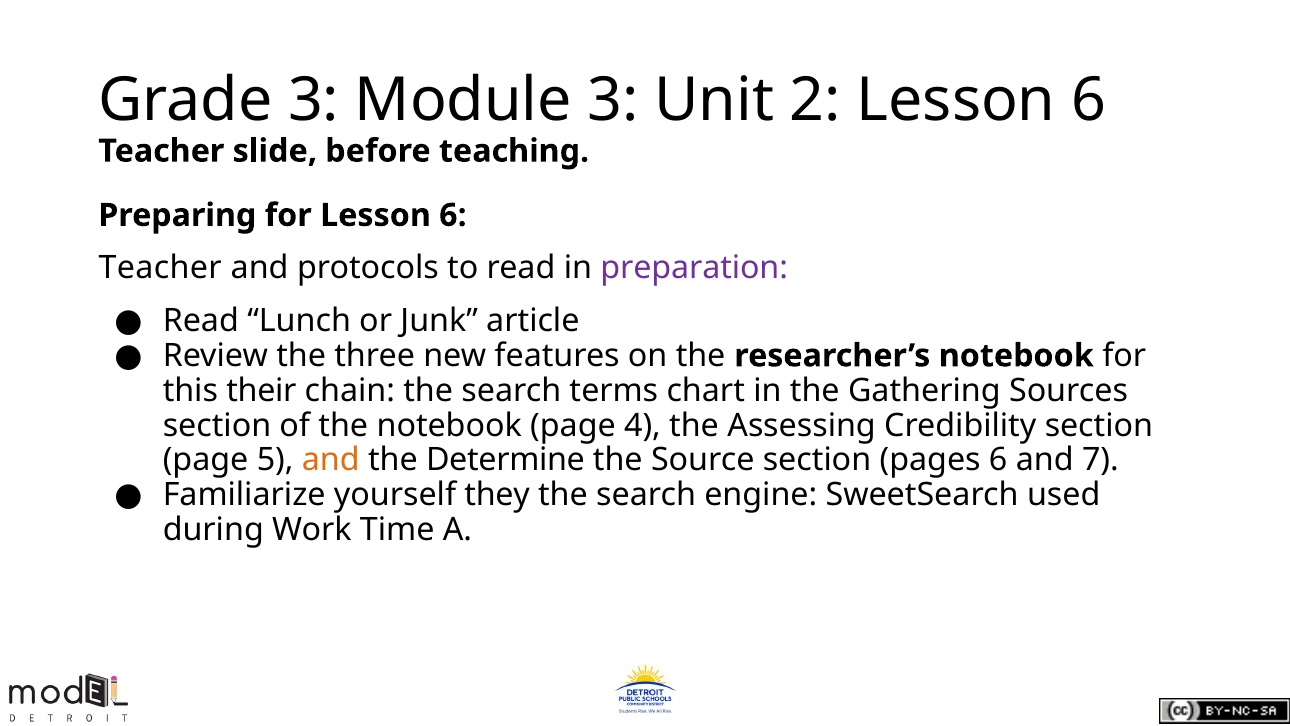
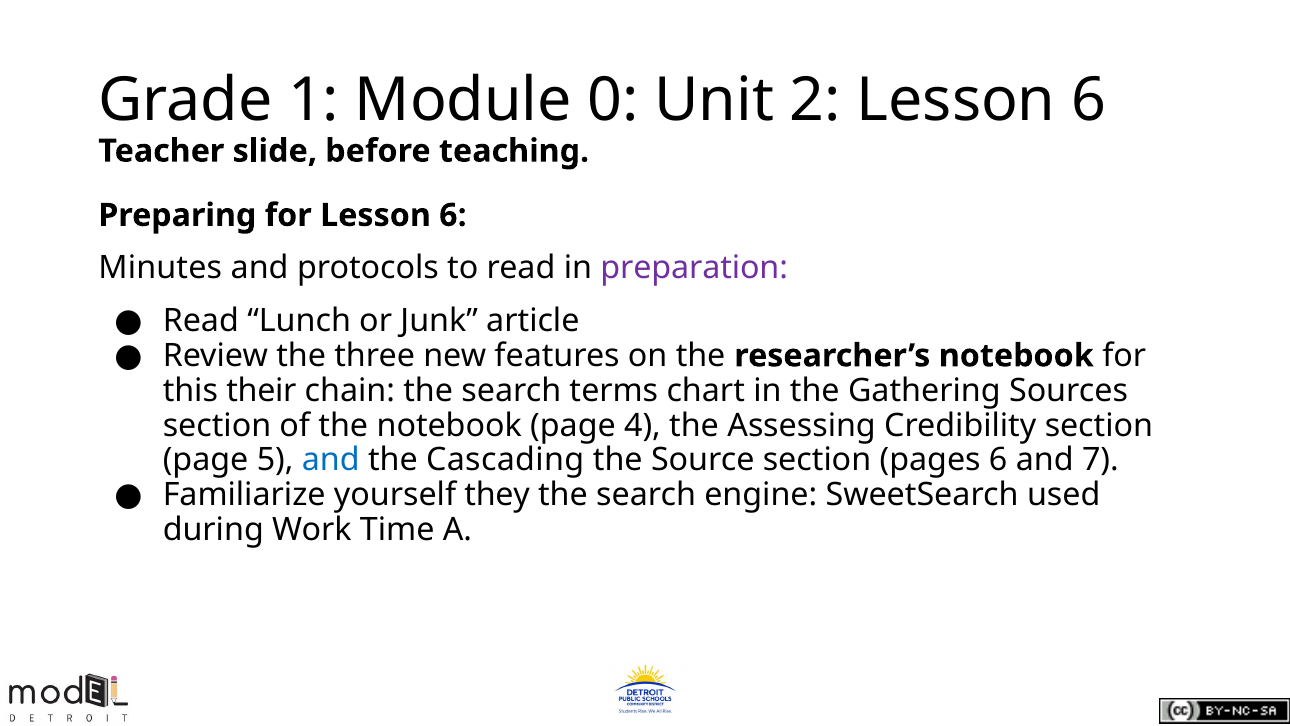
Grade 3: 3 -> 1
Module 3: 3 -> 0
Teacher at (160, 268): Teacher -> Minutes
and at (331, 460) colour: orange -> blue
Determine: Determine -> Cascading
